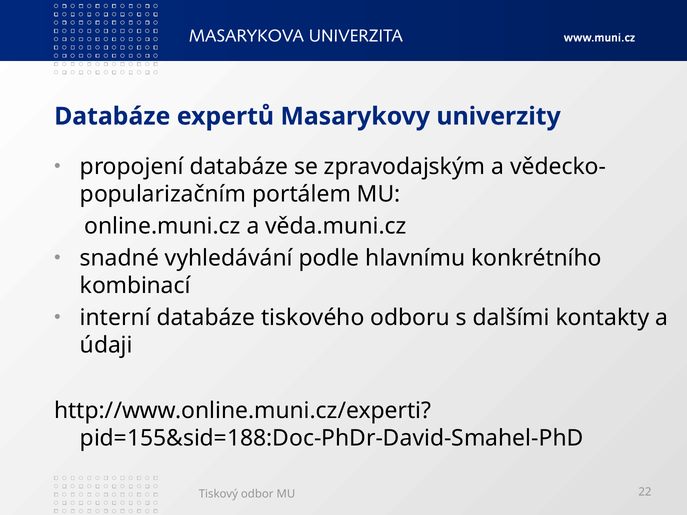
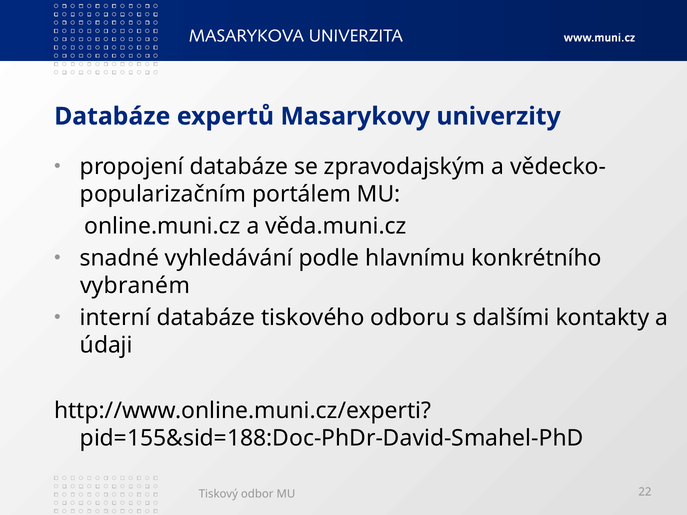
kombinací: kombinací -> vybraném
